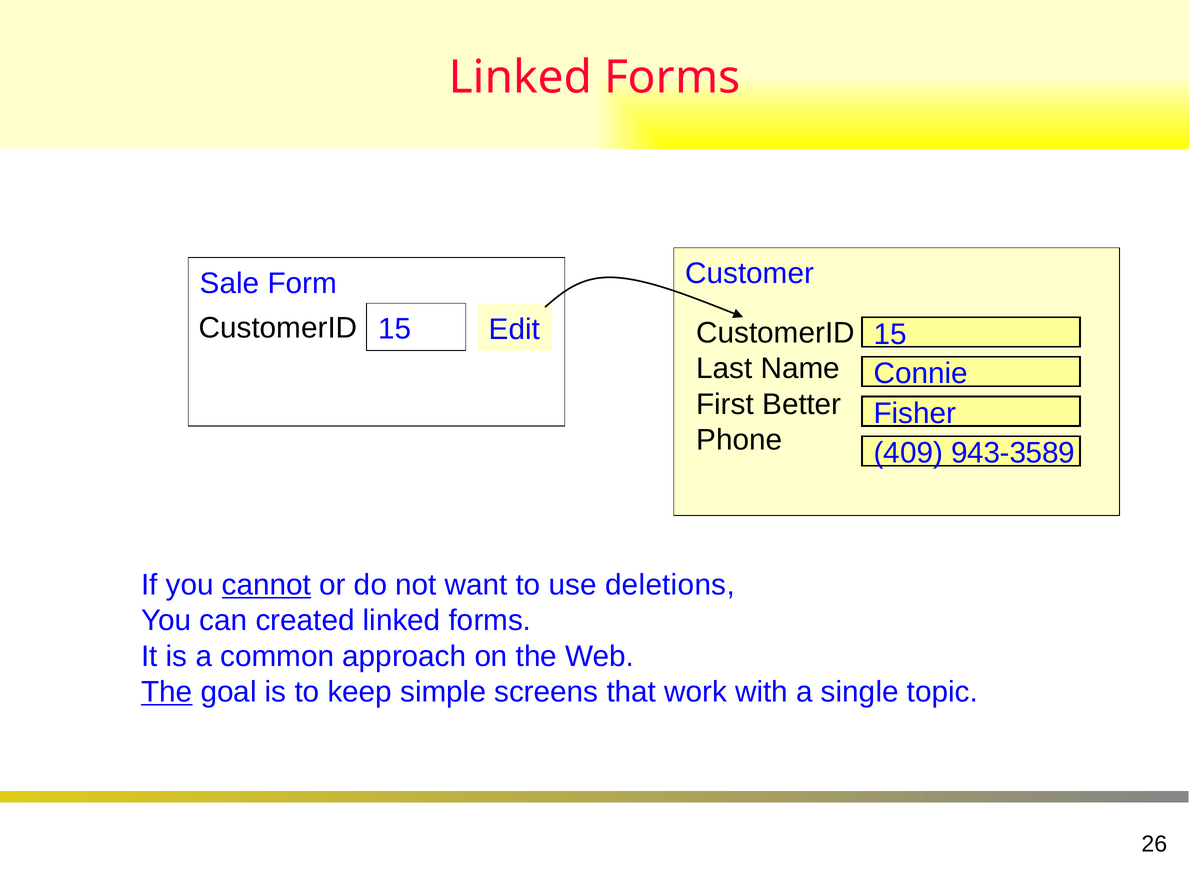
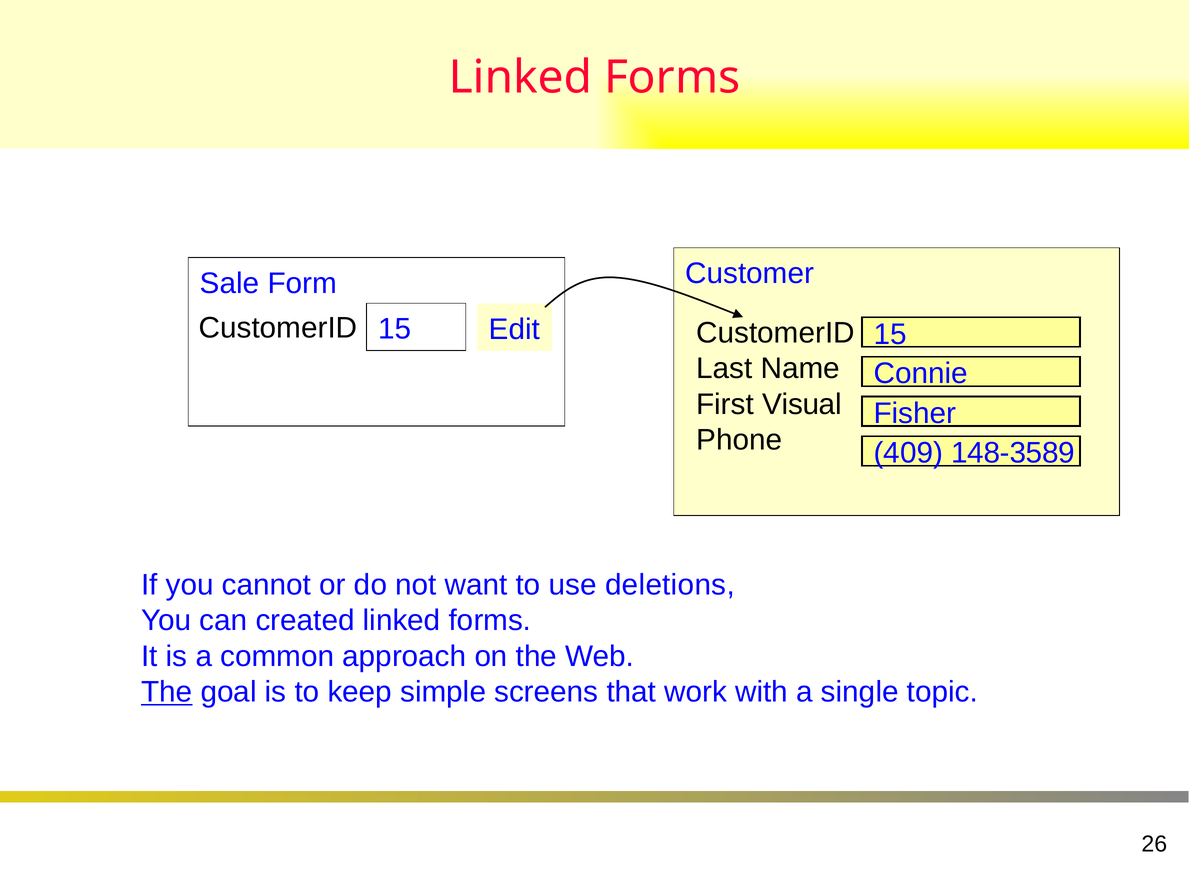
Better: Better -> Visual
943-3589: 943-3589 -> 148-3589
cannot underline: present -> none
